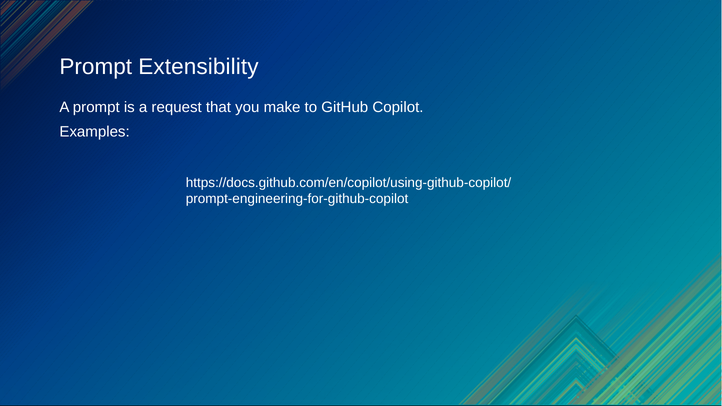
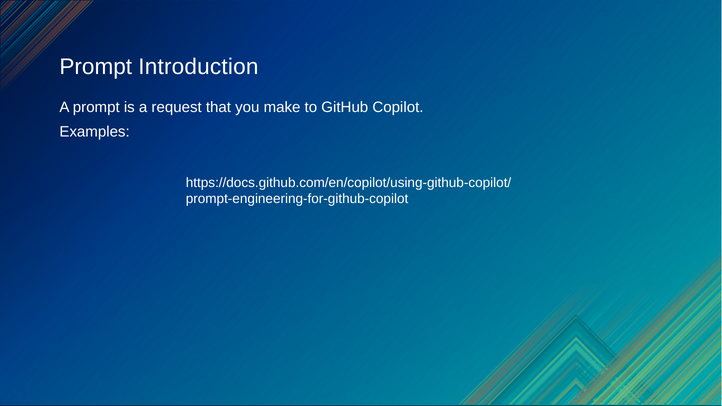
Extensibility: Extensibility -> Introduction
